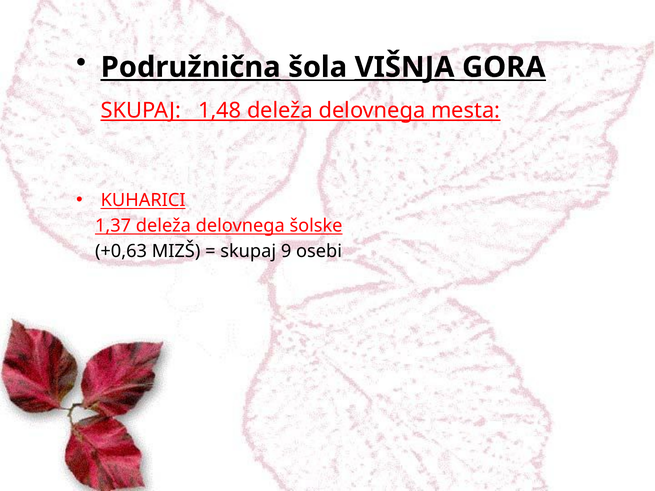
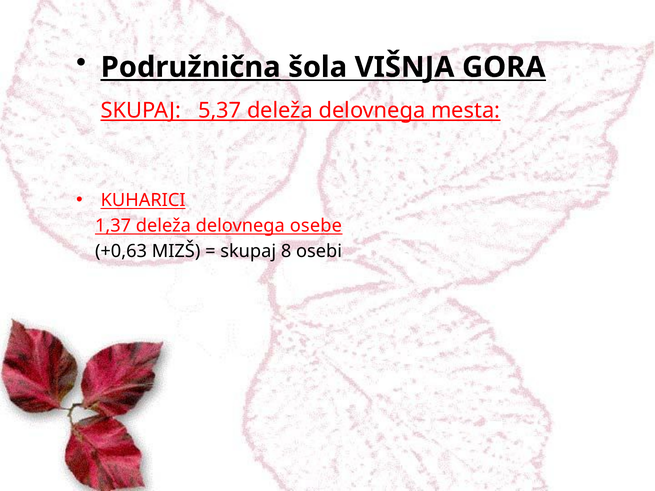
VIŠNJA underline: present -> none
1,48: 1,48 -> 5,37
šolske: šolske -> osebe
9: 9 -> 8
